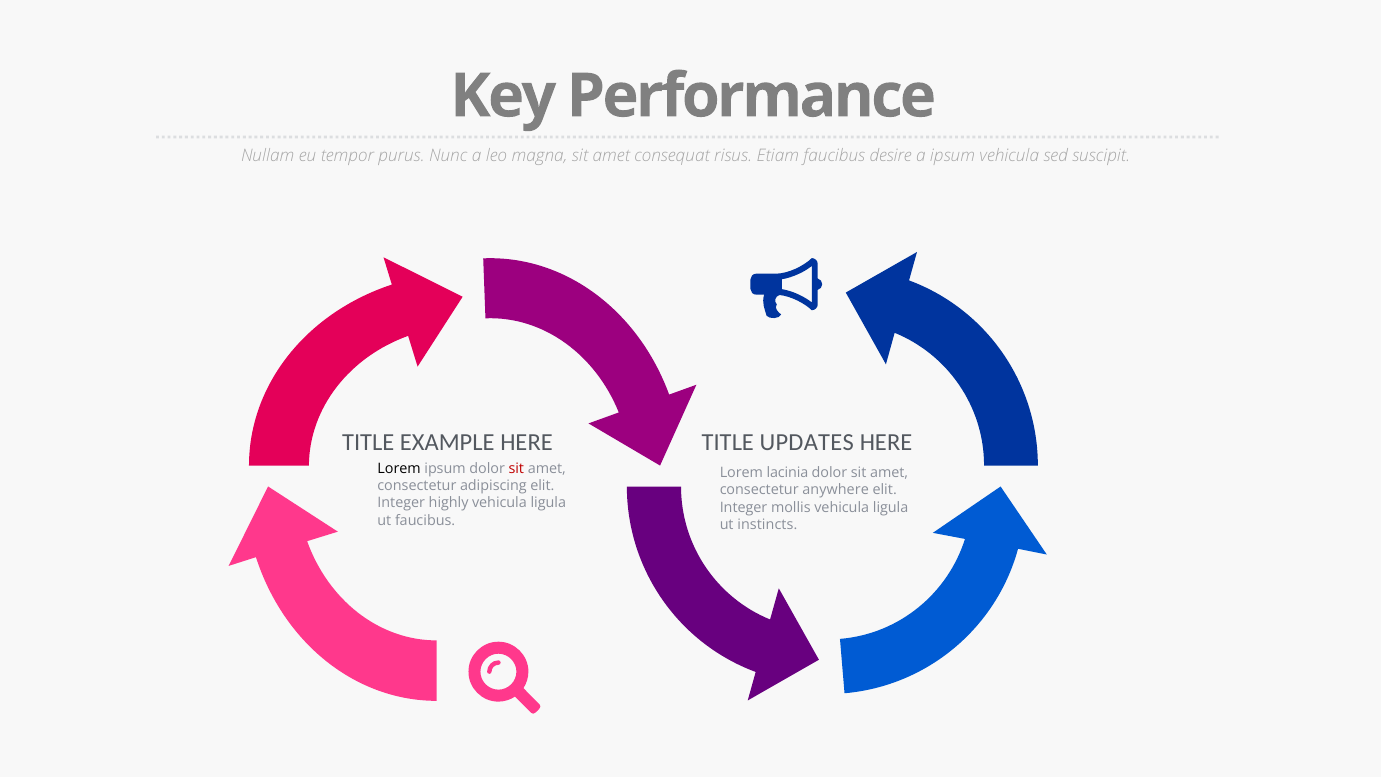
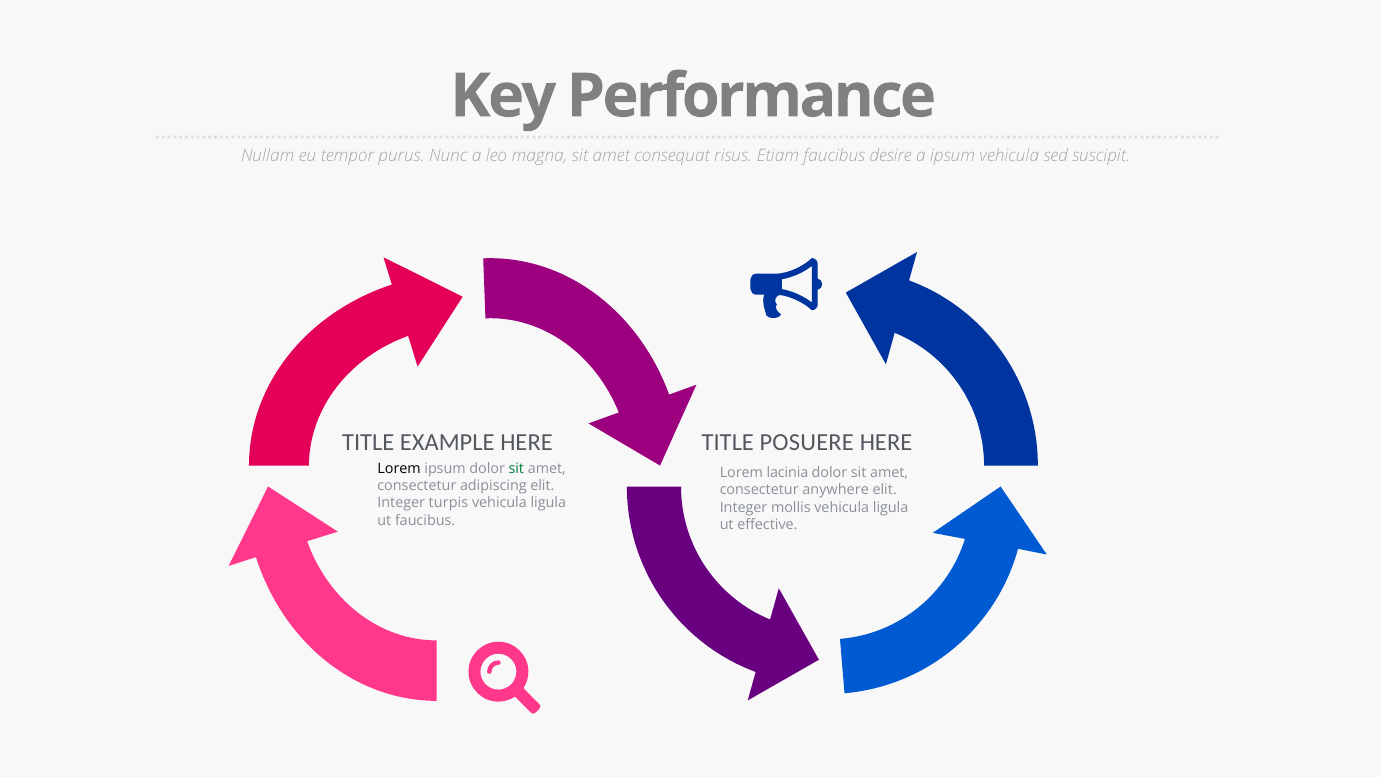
UPDATES: UPDATES -> POSUERE
sit at (516, 468) colour: red -> green
highly: highly -> turpis
instincts: instincts -> effective
